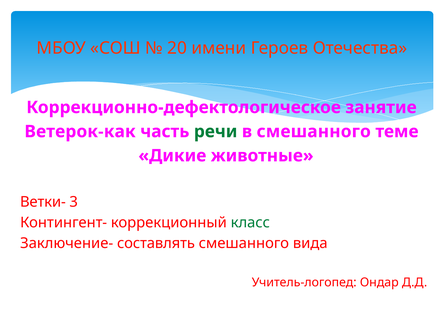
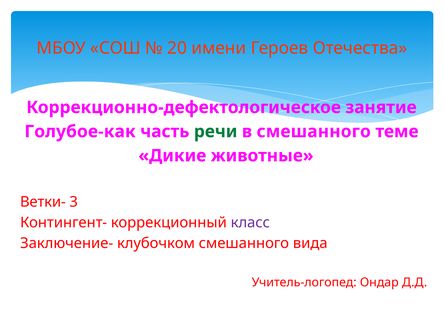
Ветерок-как: Ветерок-как -> Голубое-как
класс colour: green -> purple
составлять: составлять -> клубочком
